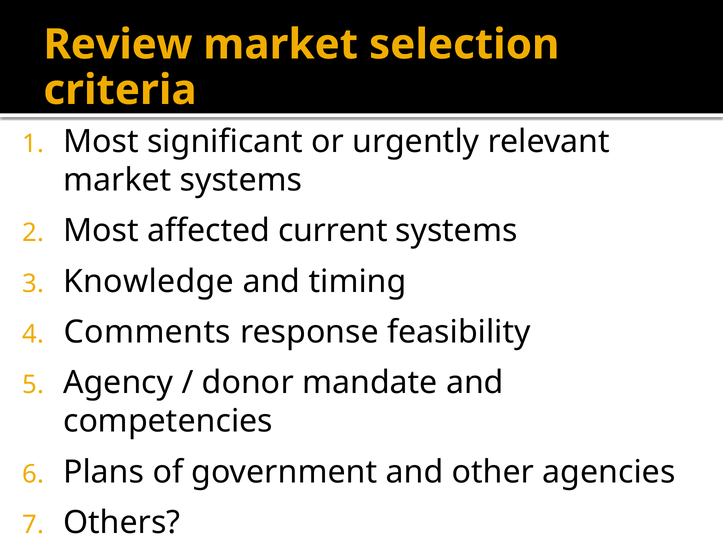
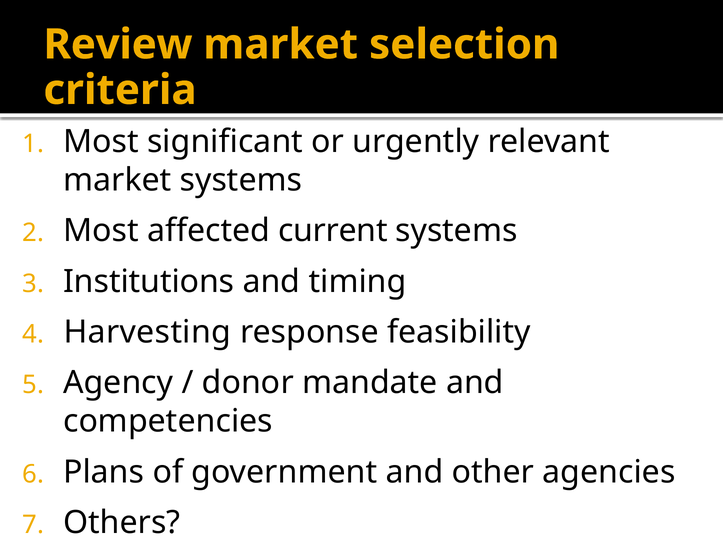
Knowledge: Knowledge -> Institutions
Comments: Comments -> Harvesting
